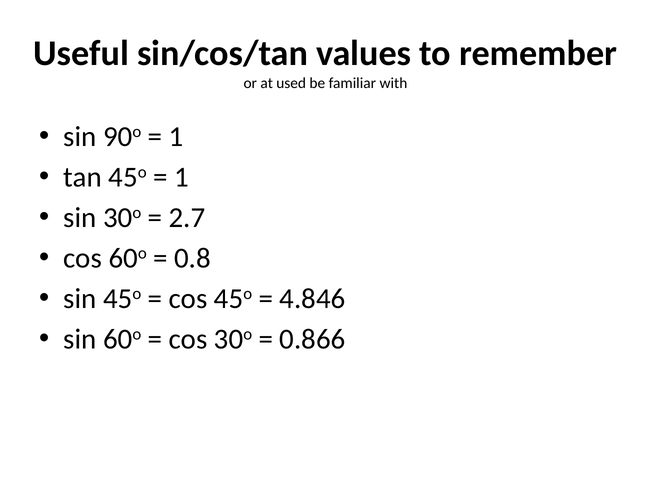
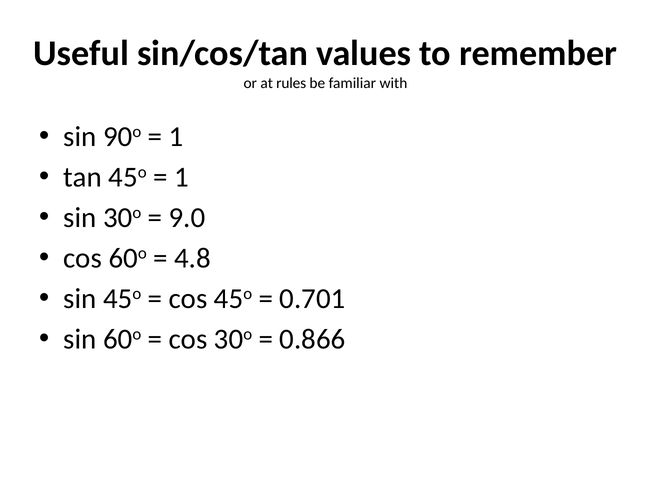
used: used -> rules
2.7: 2.7 -> 9.0
0.8: 0.8 -> 4.8
4.846: 4.846 -> 0.701
